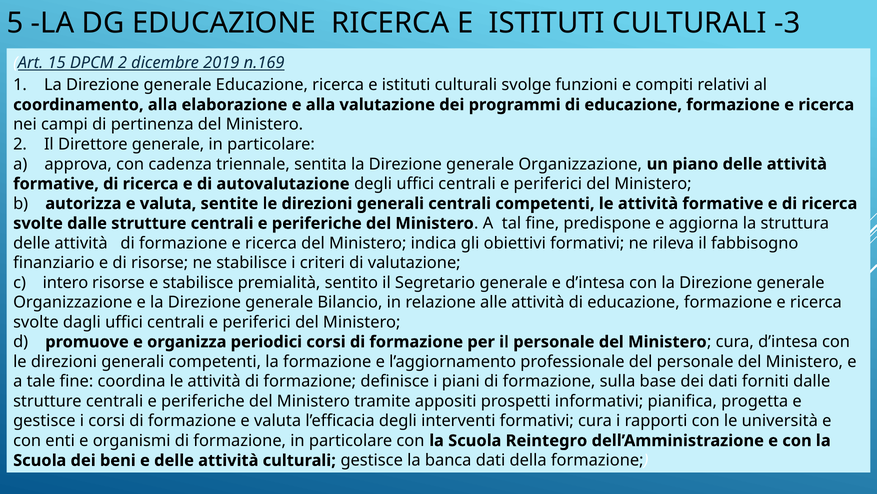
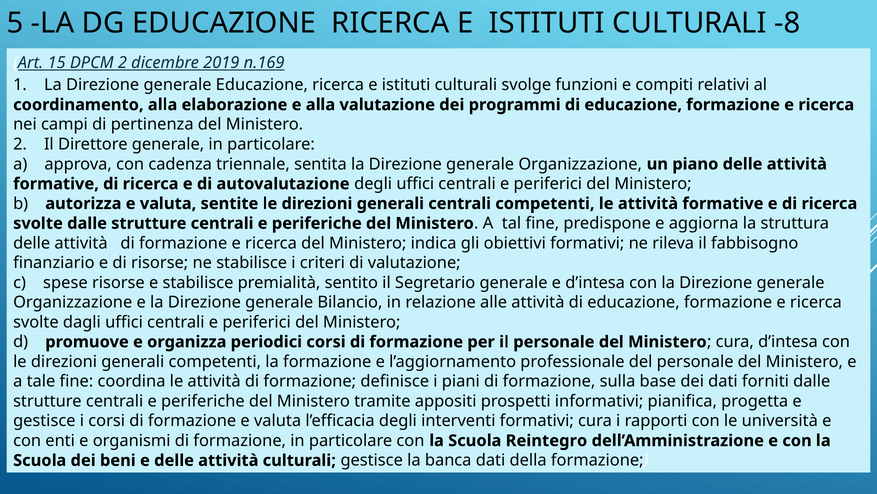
-3: -3 -> -8
intero: intero -> spese
